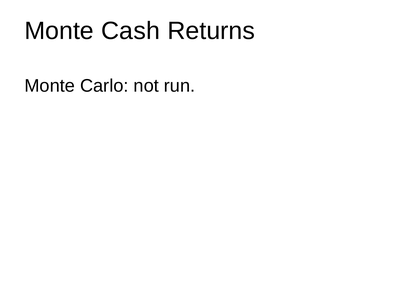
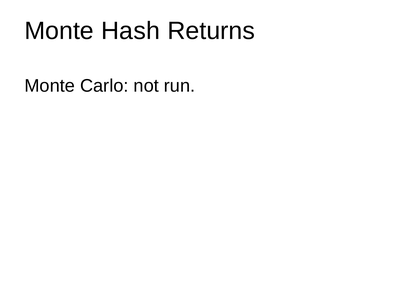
Cash: Cash -> Hash
